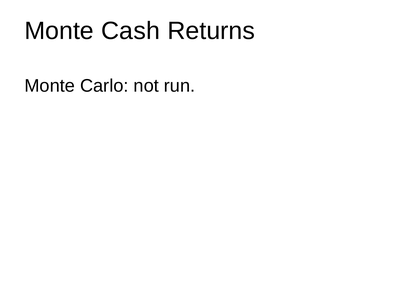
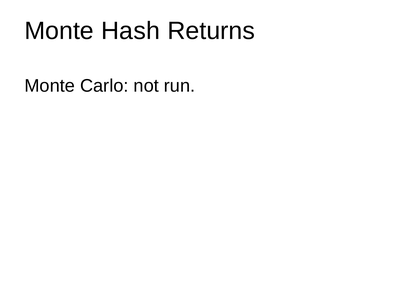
Cash: Cash -> Hash
